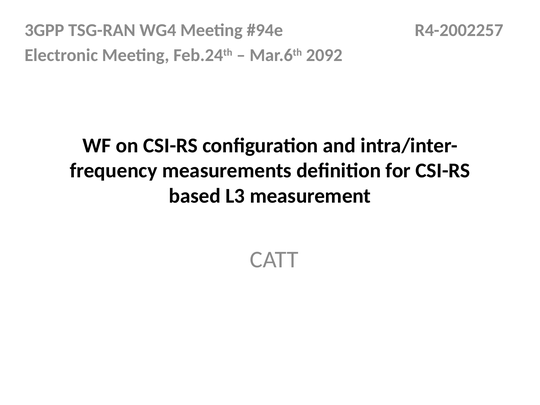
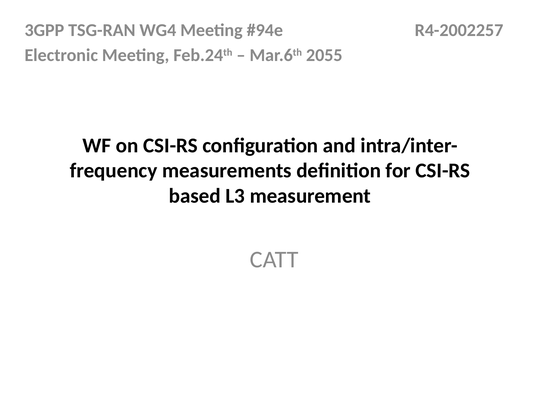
2092: 2092 -> 2055
